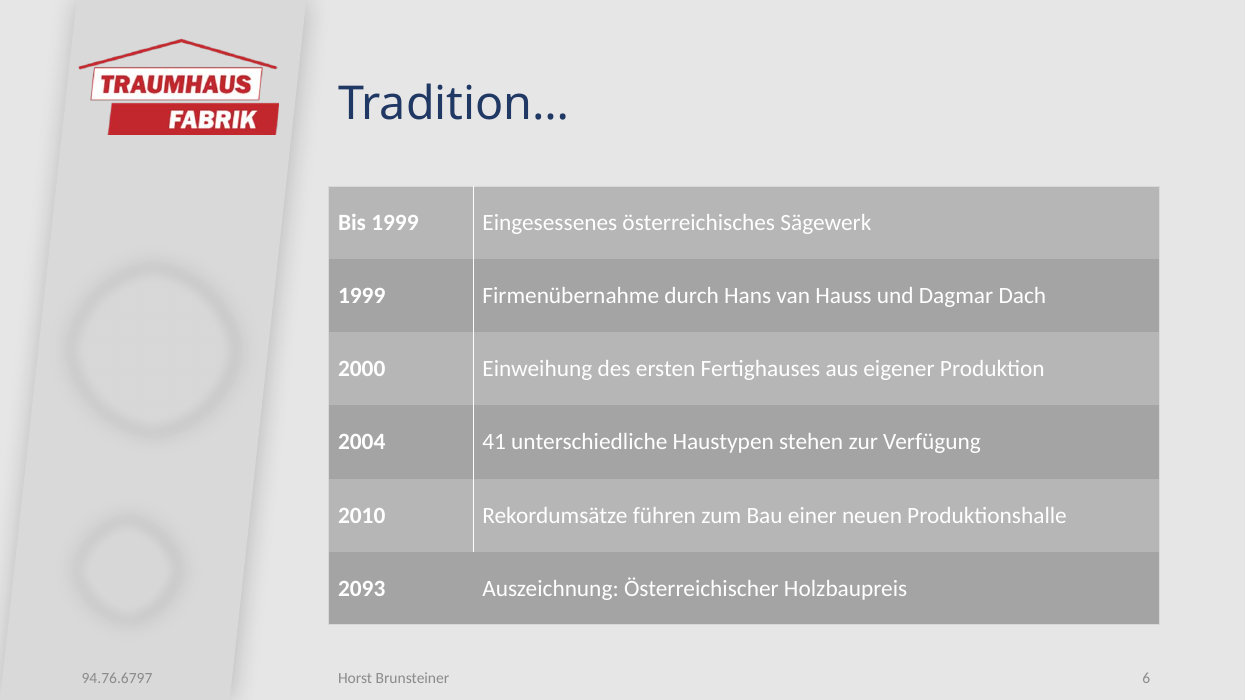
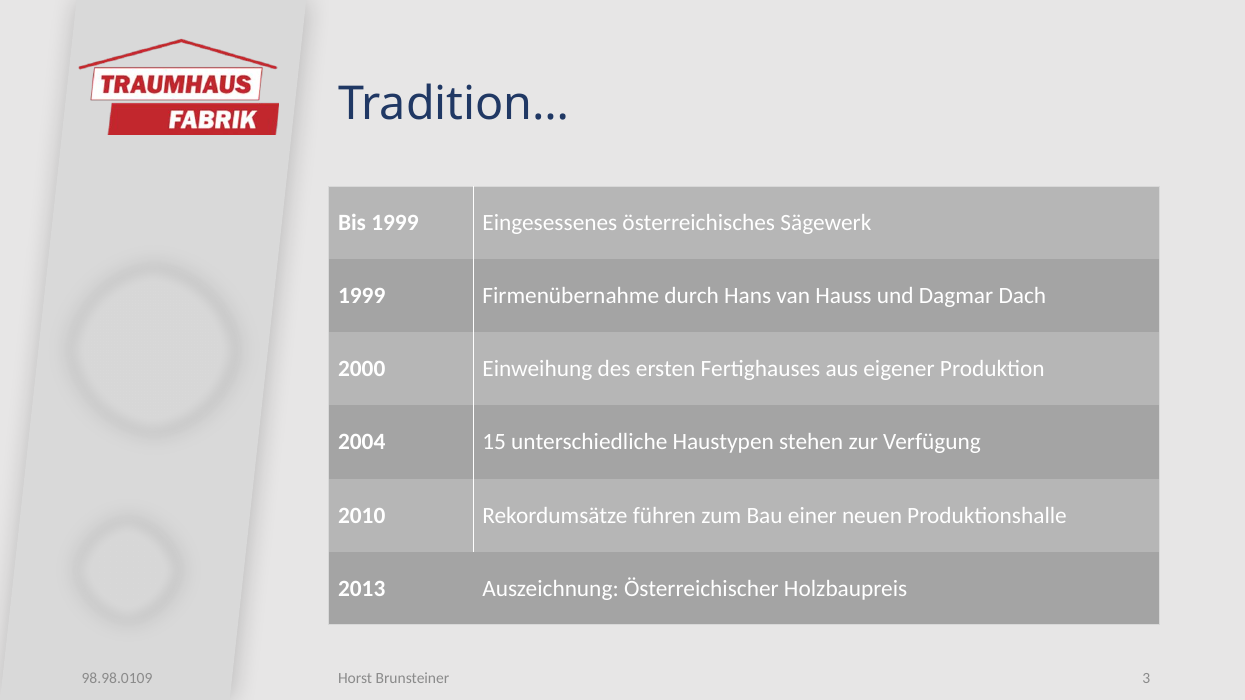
41: 41 -> 15
2093: 2093 -> 2013
6: 6 -> 3
94.76.6797: 94.76.6797 -> 98.98.0109
